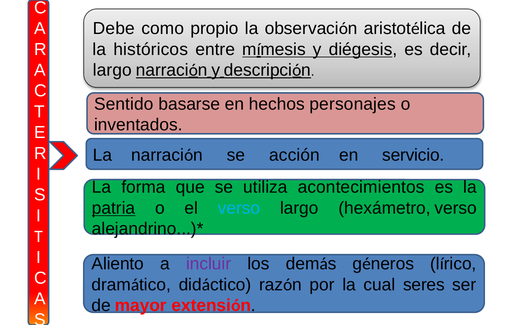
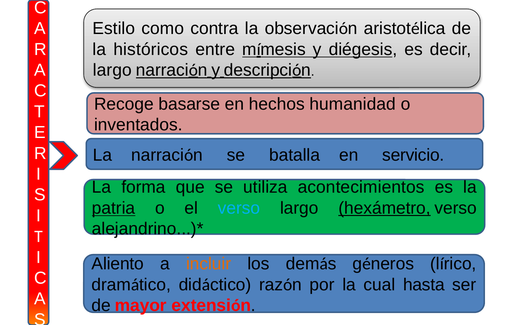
Debe: Debe -> Estilo
propio: propio -> contra
Sentido: Sentido -> Recoge
personajes: personajes -> humanidad
acción: acción -> batalla
hexámetro underline: none -> present
incluir colour: purple -> orange
seres: seres -> hasta
